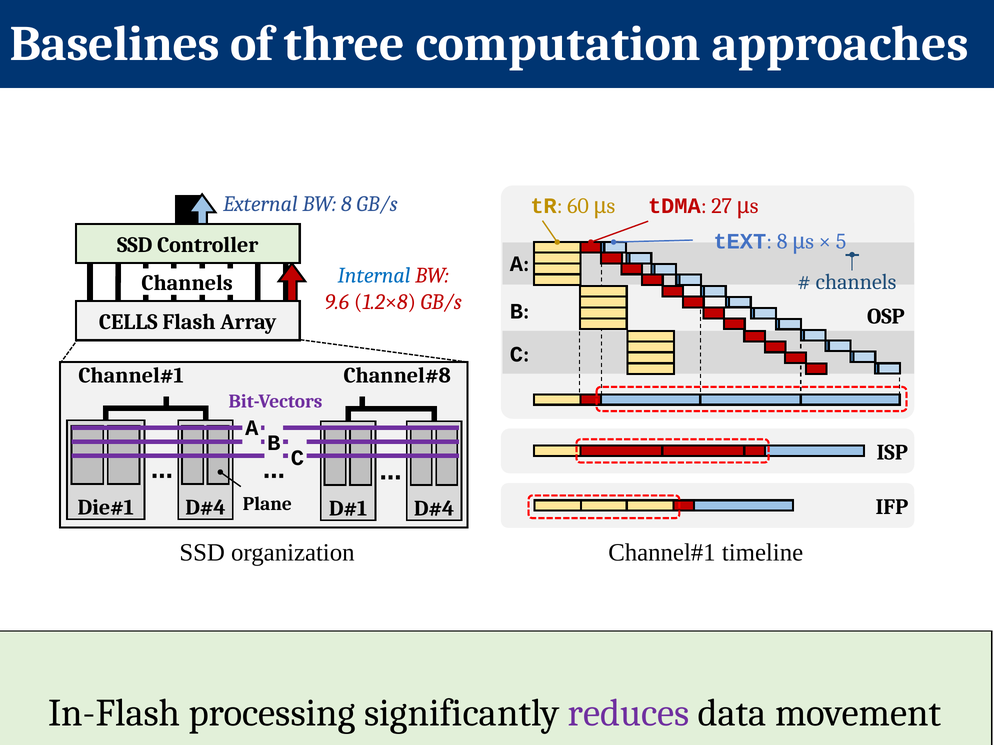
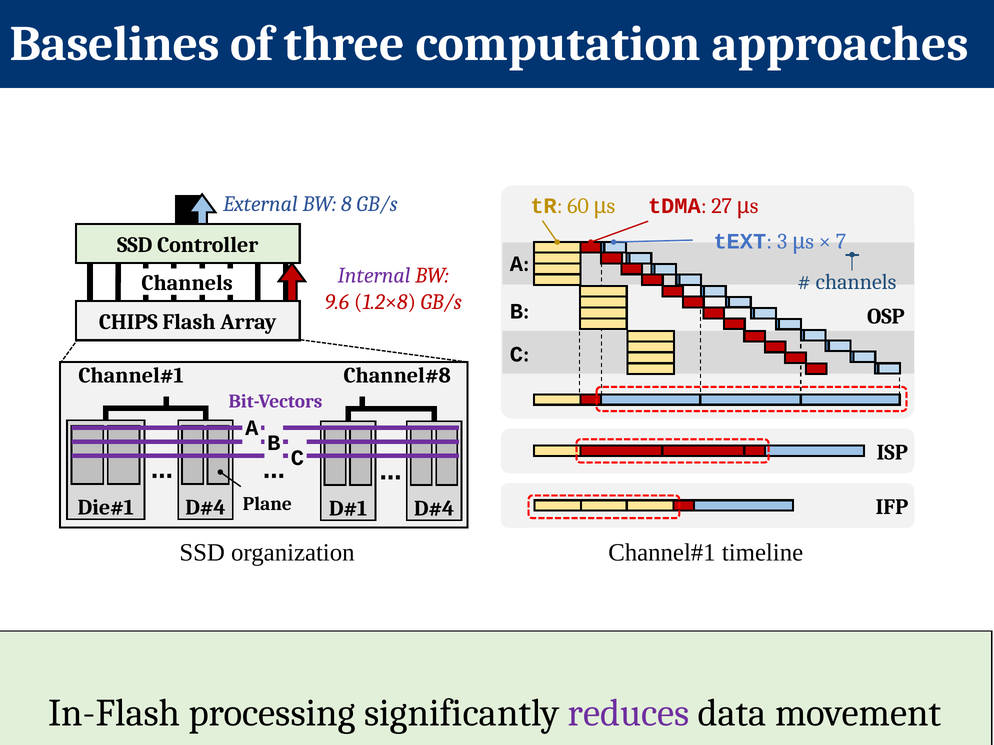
tEXT 8: 8 -> 3
5: 5 -> 7
Internal colour: blue -> purple
CELLS: CELLS -> CHIPS
